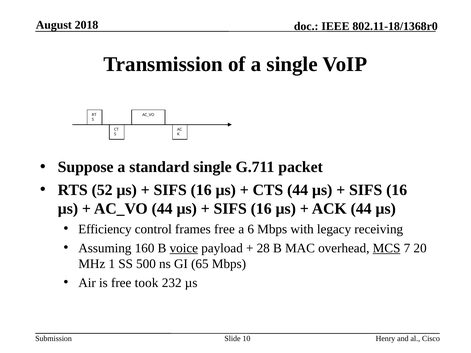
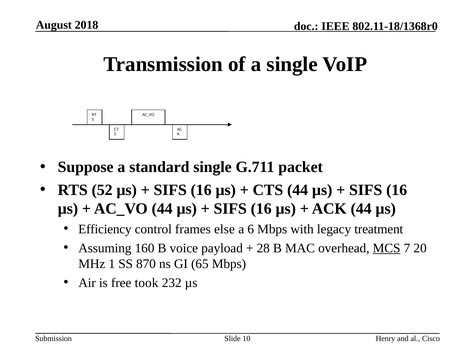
frames free: free -> else
receiving: receiving -> treatment
voice underline: present -> none
500: 500 -> 870
